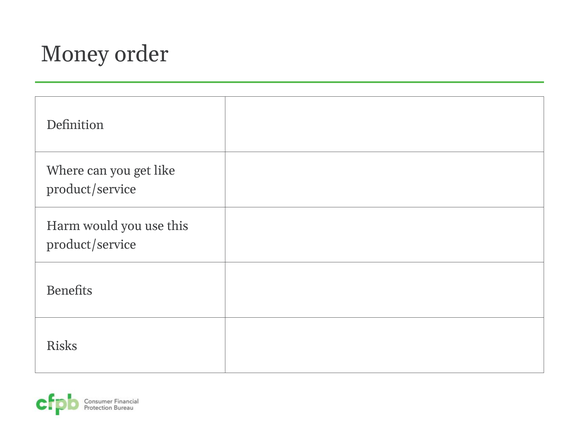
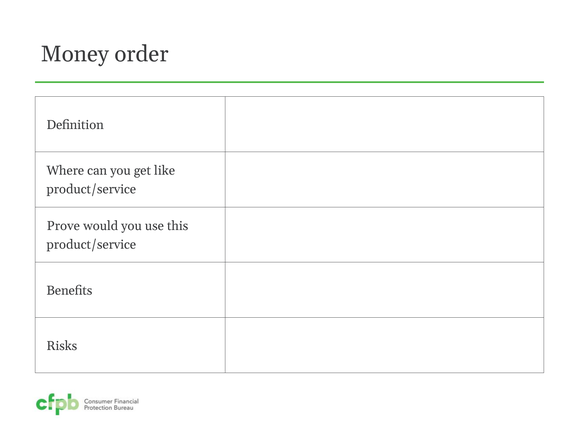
Harm: Harm -> Prove
